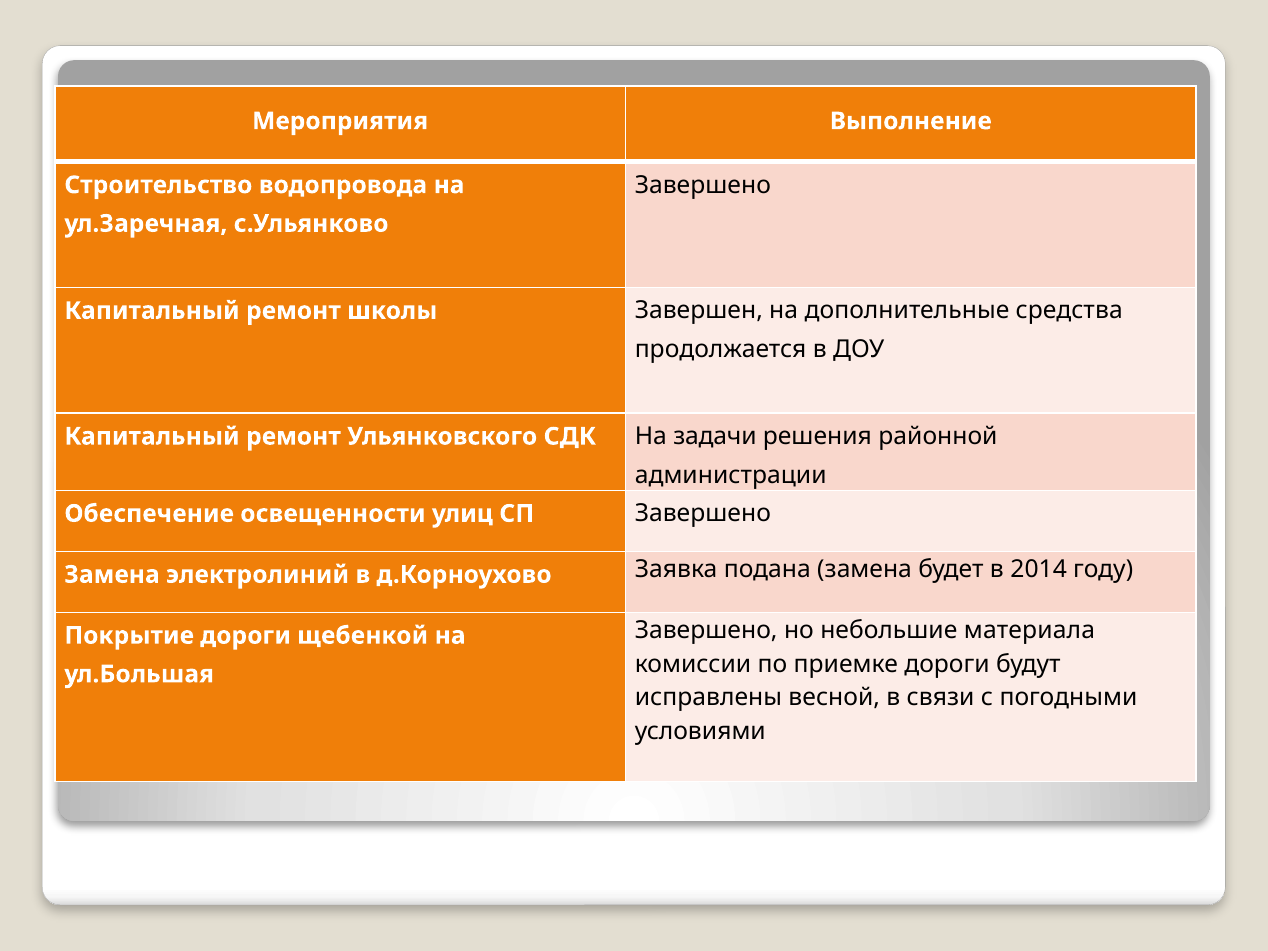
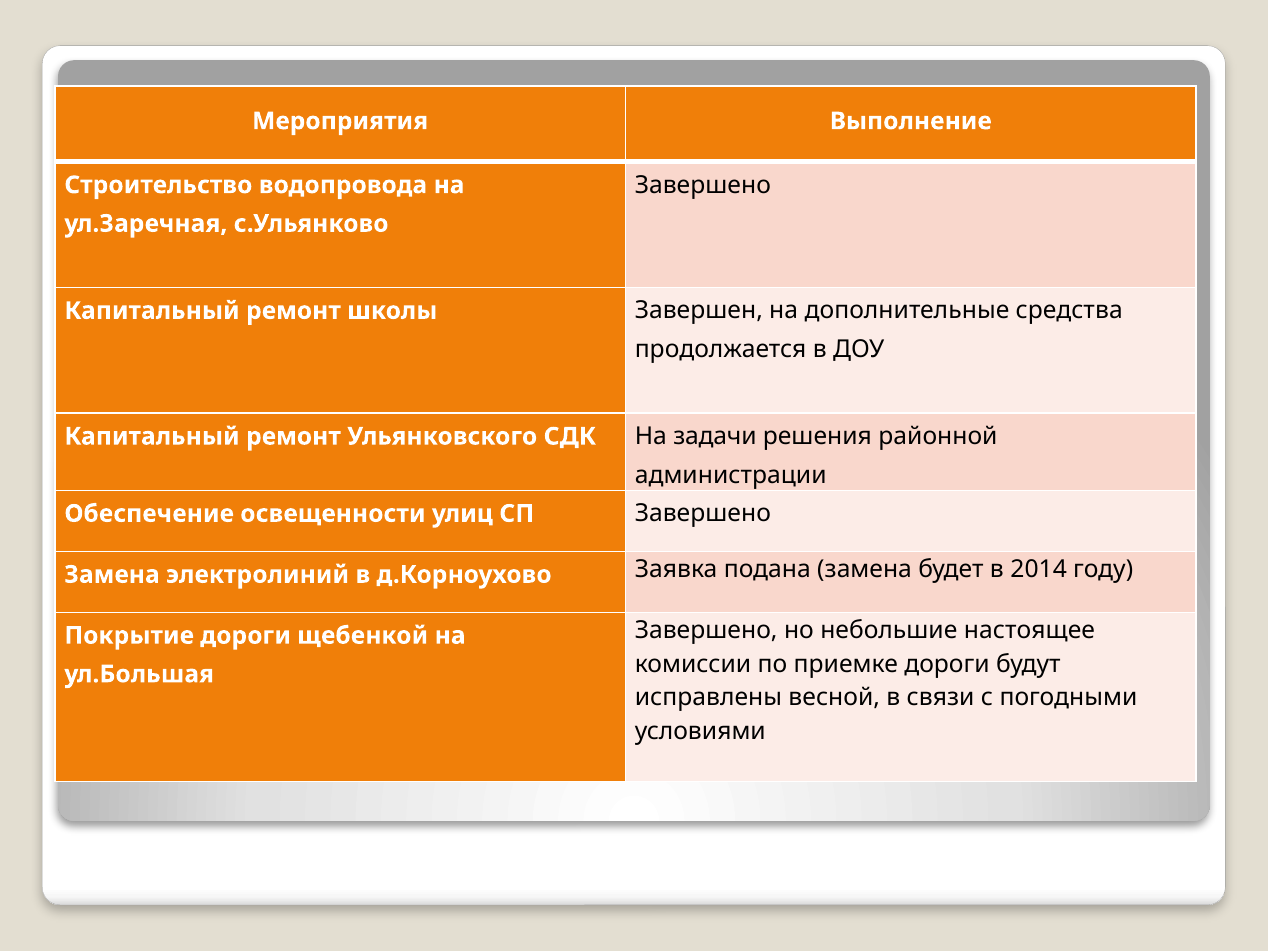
материала: материала -> настоящее
